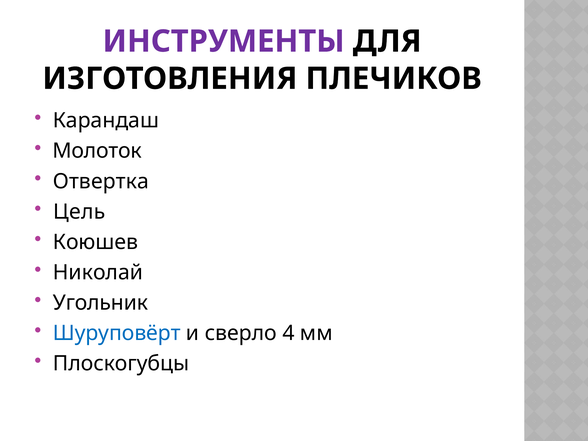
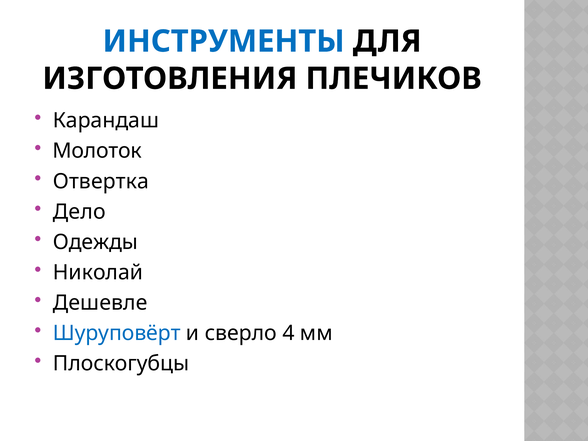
ИНСТРУМЕНТЫ colour: purple -> blue
Цель: Цель -> Дело
Коюшев: Коюшев -> Одежды
Угольник: Угольник -> Дешевле
